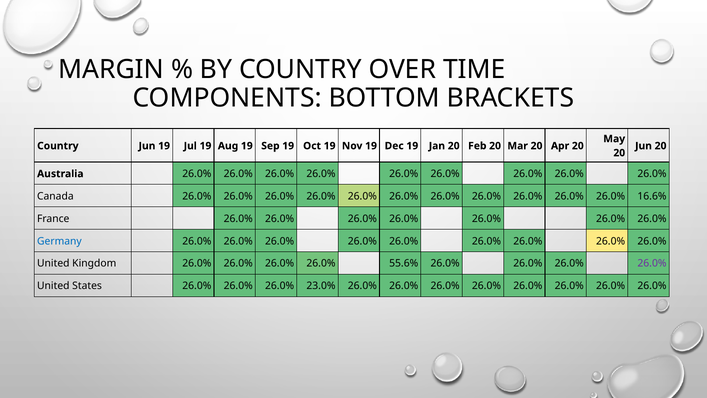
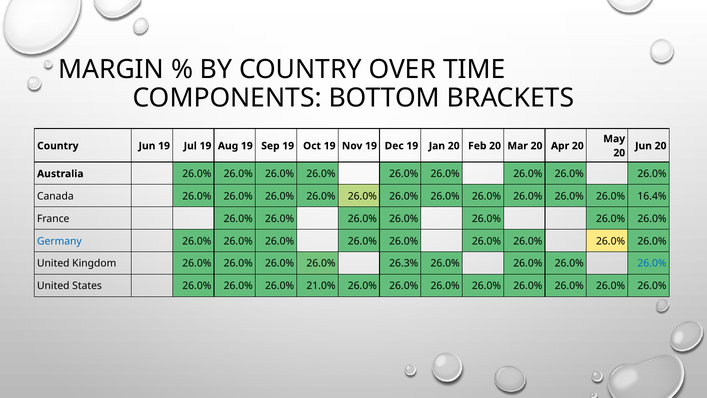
16.6%: 16.6% -> 16.4%
55.6%: 55.6% -> 26.3%
26.0% at (652, 263) colour: purple -> blue
23.0%: 23.0% -> 21.0%
